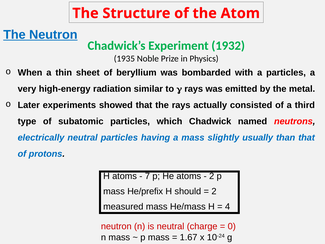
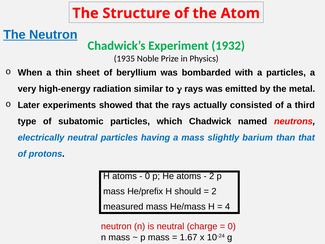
usually: usually -> barium
7 at (147, 176): 7 -> 0
